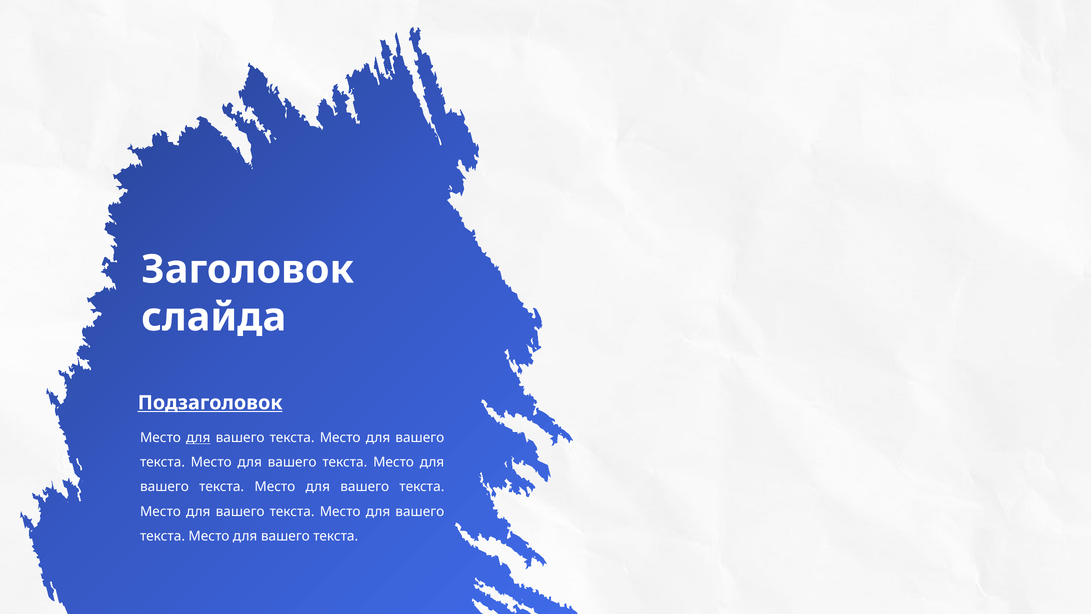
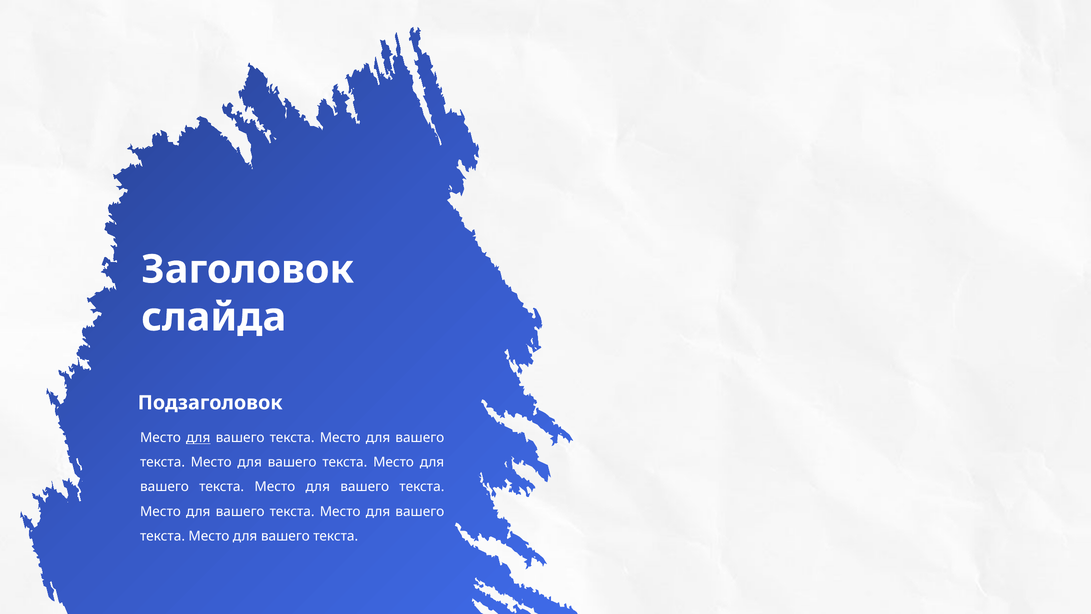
Подзаголовок underline: present -> none
